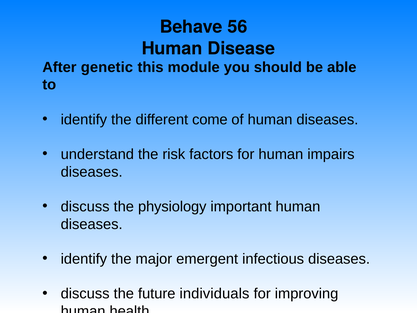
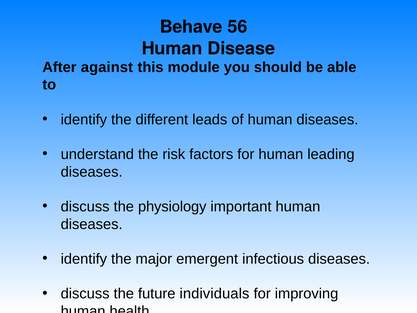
genetic: genetic -> against
come: come -> leads
impairs: impairs -> leading
